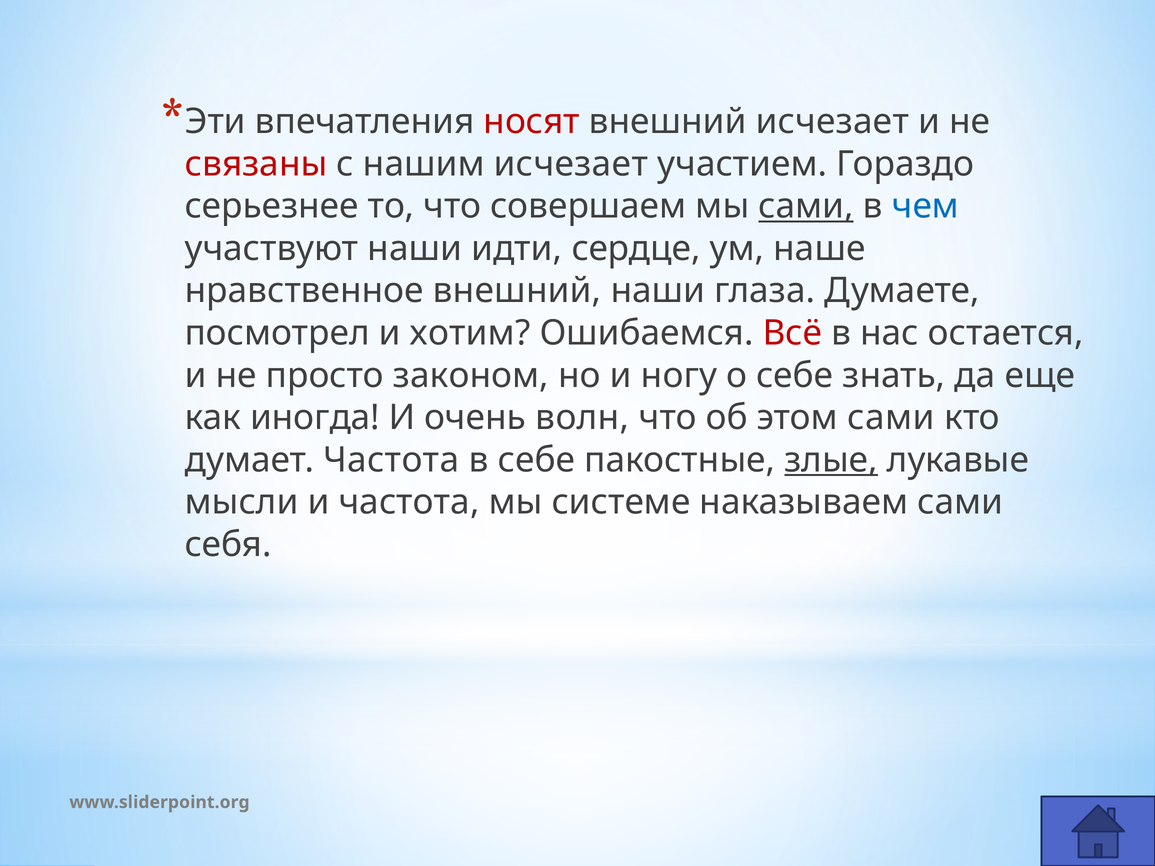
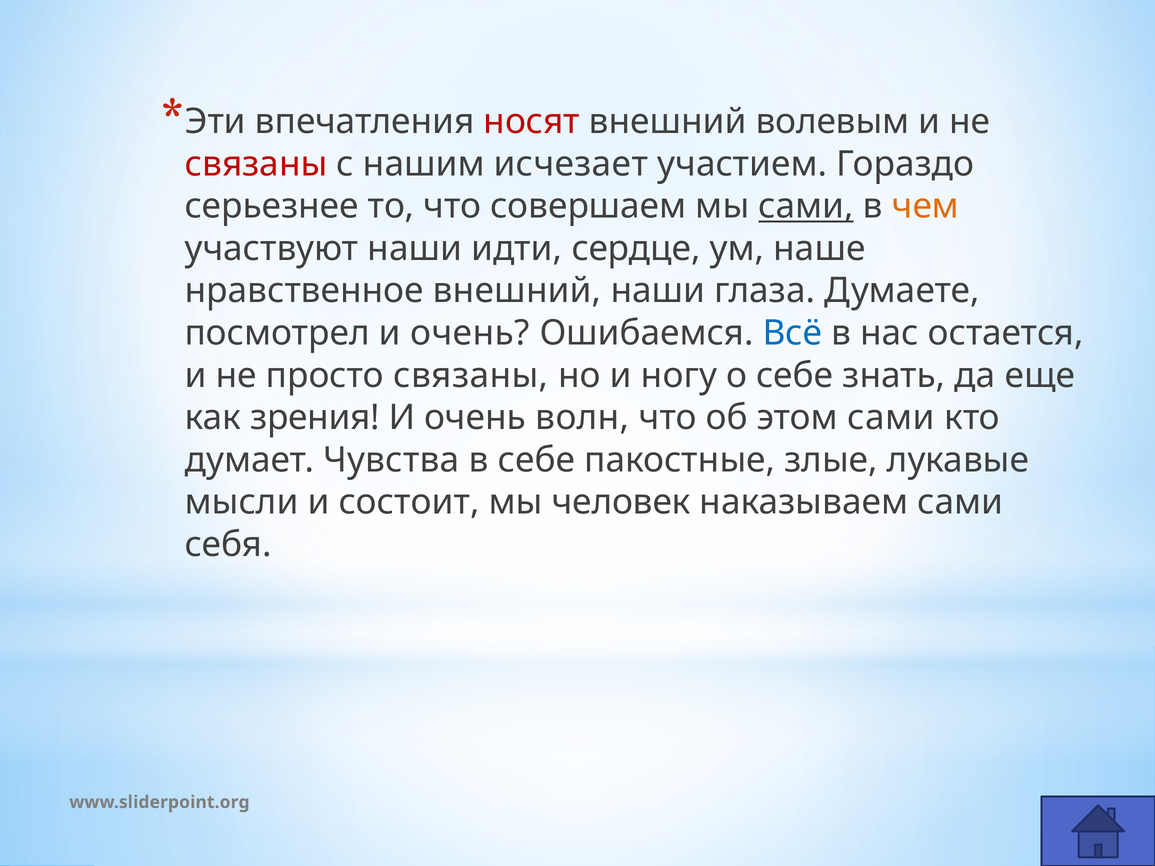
внешний исчезает: исчезает -> волевым
чем colour: blue -> orange
посмотрел и хотим: хотим -> очень
Всё colour: red -> blue
просто законом: законом -> связаны
иногда: иногда -> зрения
думает Частота: Частота -> Чувства
злые underline: present -> none
и частота: частота -> состоит
системе: системе -> человек
